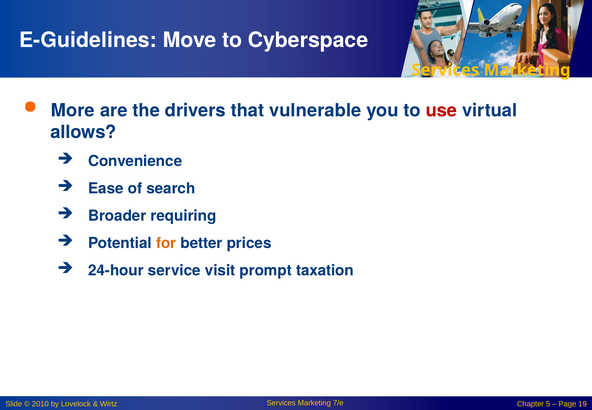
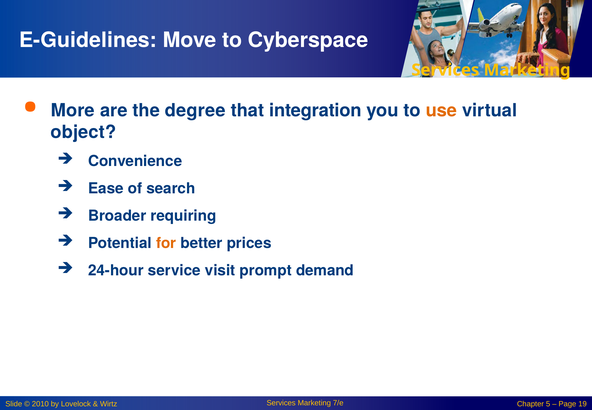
drivers: drivers -> degree
vulnerable: vulnerable -> integration
use colour: red -> orange
allows: allows -> object
taxation: taxation -> demand
